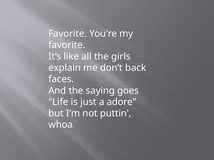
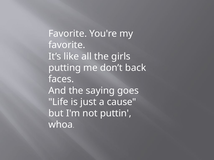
explain: explain -> putting
adore: adore -> cause
